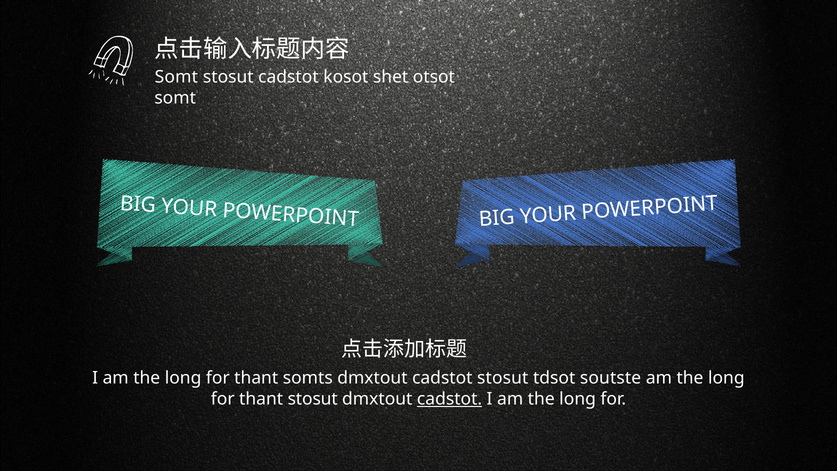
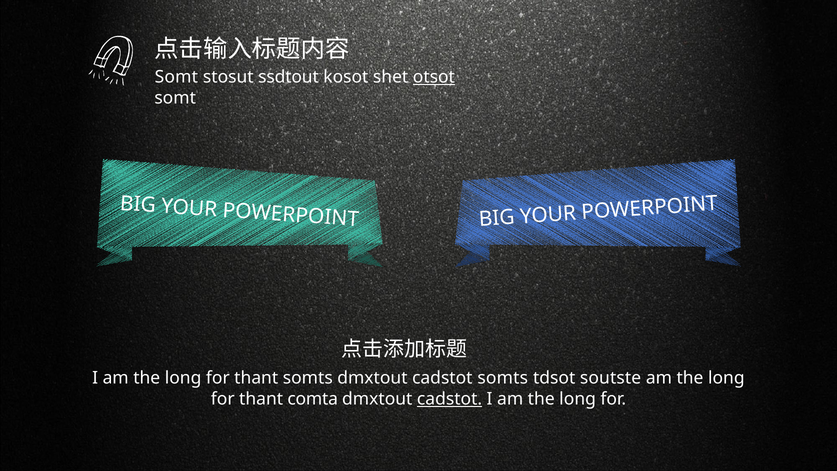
stosut cadstot: cadstot -> ssdtout
otsot underline: none -> present
cadstot stosut: stosut -> somts
thant stosut: stosut -> comta
